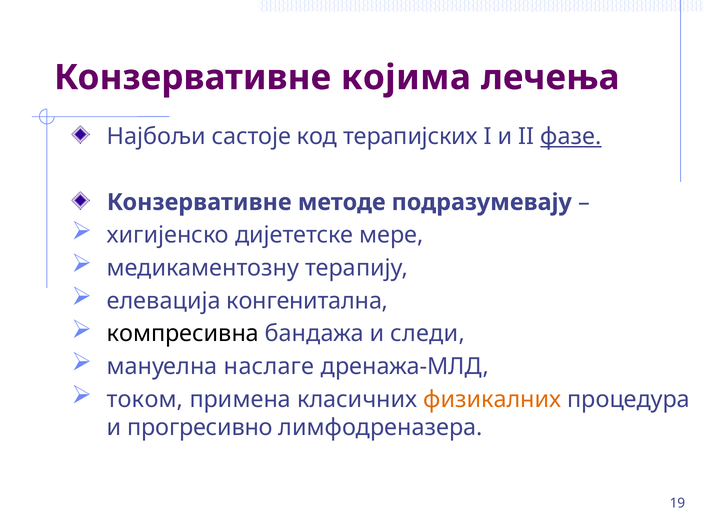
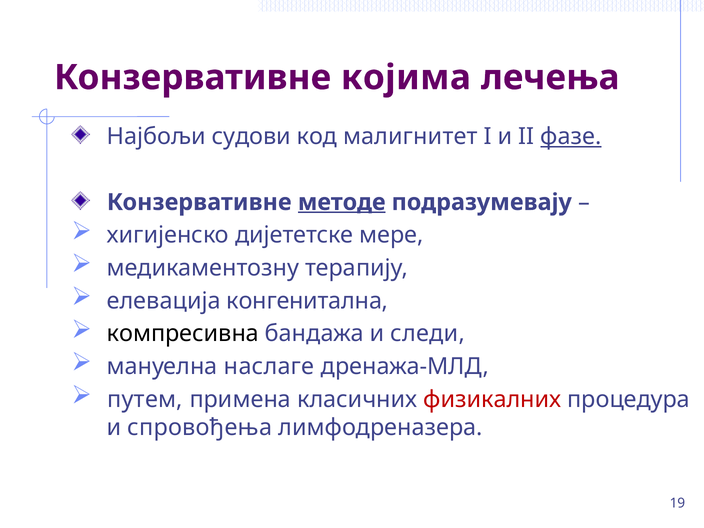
састоје: састоје -> судови
терапијских: терапијских -> малигнитет
методе underline: none -> present
током: током -> путем
физикалних colour: orange -> red
прогресивно: прогресивно -> спровођења
